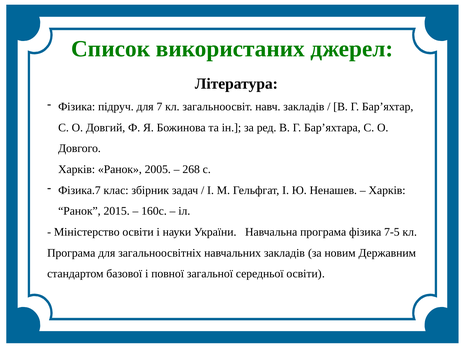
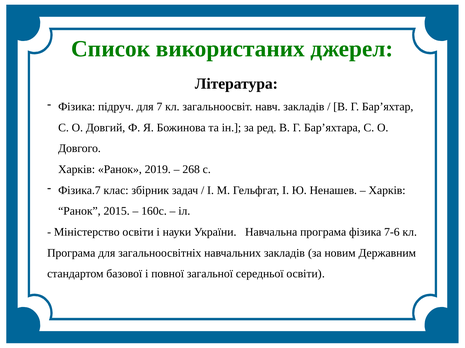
2005: 2005 -> 2019
7-5: 7-5 -> 7-6
